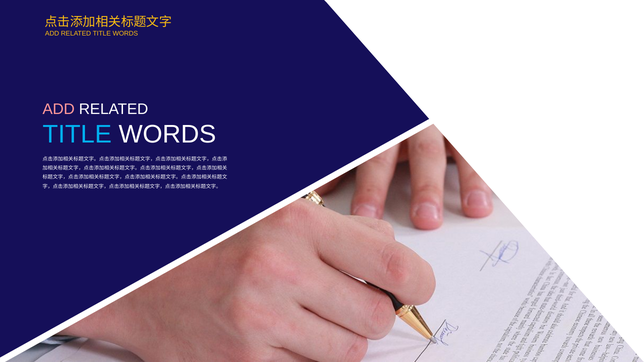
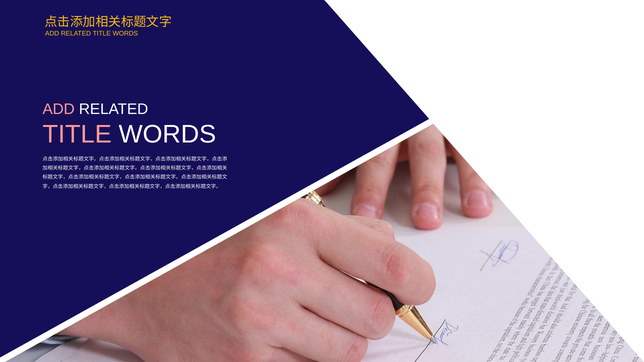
TITLE at (77, 134) colour: light blue -> pink
